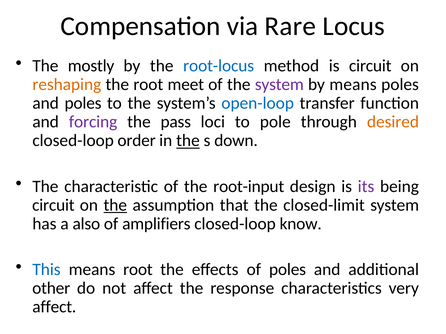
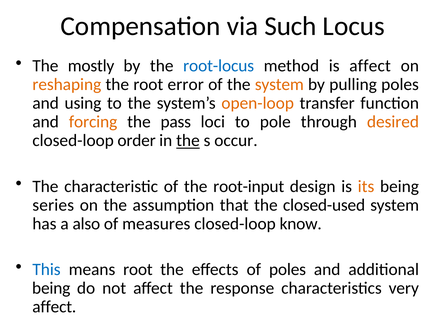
Rare: Rare -> Such
is circuit: circuit -> affect
meet: meet -> error
system at (279, 85) colour: purple -> orange
by means: means -> pulling
and poles: poles -> using
open-loop colour: blue -> orange
forcing colour: purple -> orange
down: down -> occur
its colour: purple -> orange
circuit at (53, 205): circuit -> series
the at (115, 205) underline: present -> none
closed-limit: closed-limit -> closed-used
amplifiers: amplifiers -> measures
other at (51, 289): other -> being
